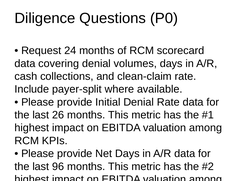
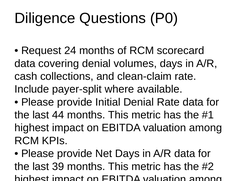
26: 26 -> 44
96: 96 -> 39
